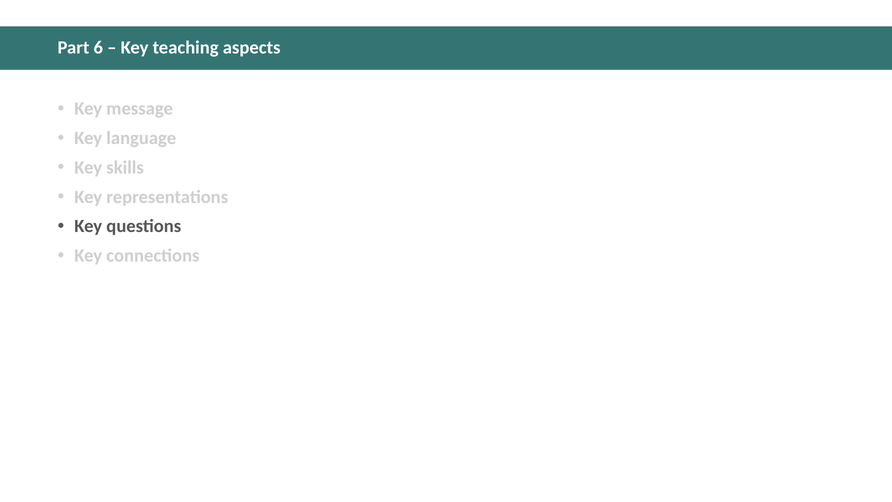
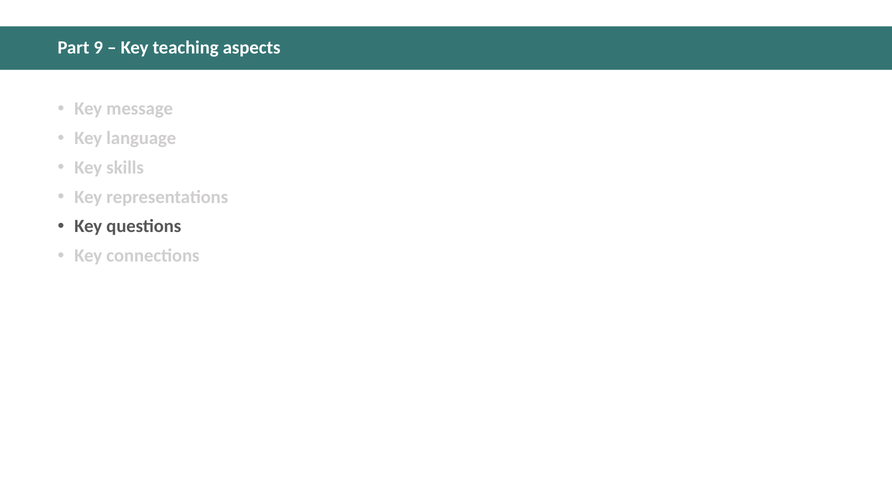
6: 6 -> 9
